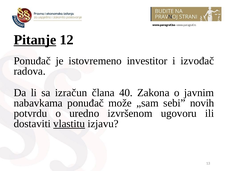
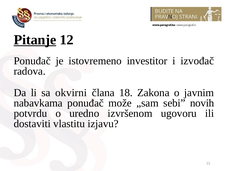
izračun: izračun -> okvirni
40: 40 -> 18
vlastitu underline: present -> none
